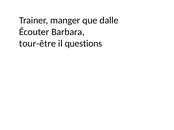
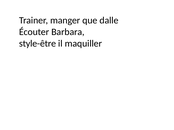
tour-être: tour-être -> style-être
questions: questions -> maquiller
